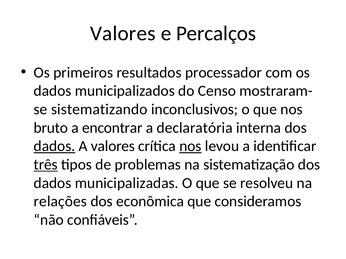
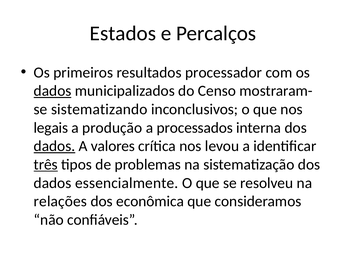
Valores at (123, 33): Valores -> Estados
dados at (53, 91) underline: none -> present
bruto: bruto -> legais
encontrar: encontrar -> produção
declaratória: declaratória -> processados
nos at (190, 146) underline: present -> none
municipalizadas: municipalizadas -> essencialmente
